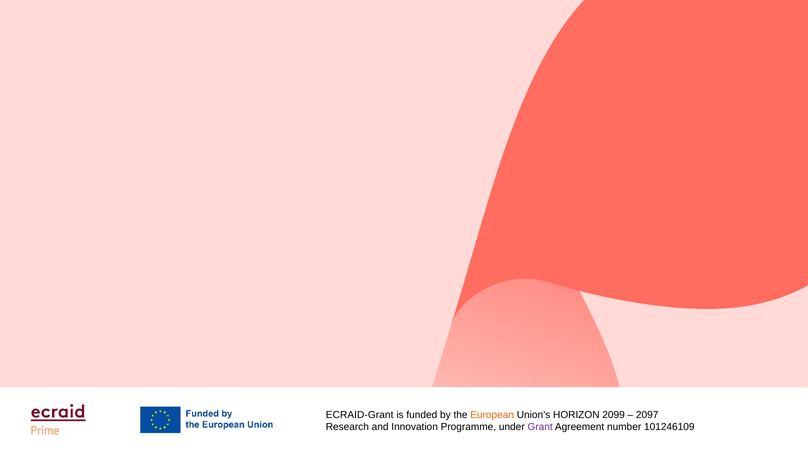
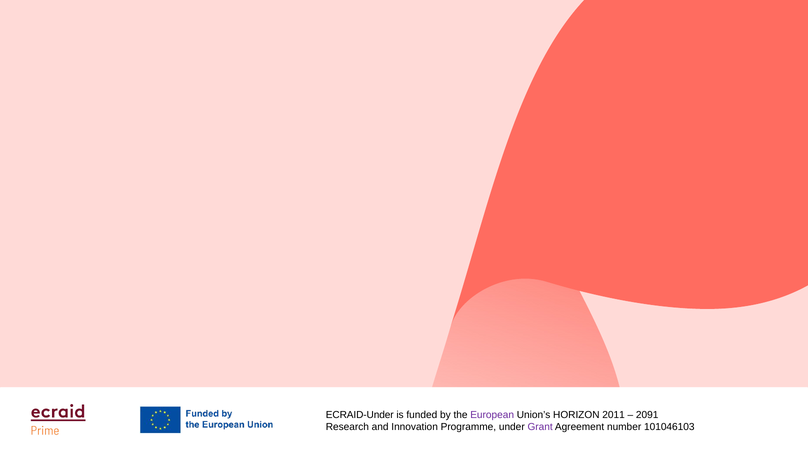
ECRAID-Grant: ECRAID-Grant -> ECRAID-Under
European colour: orange -> purple
2099: 2099 -> 2011
2097: 2097 -> 2091
101246109: 101246109 -> 101046103
